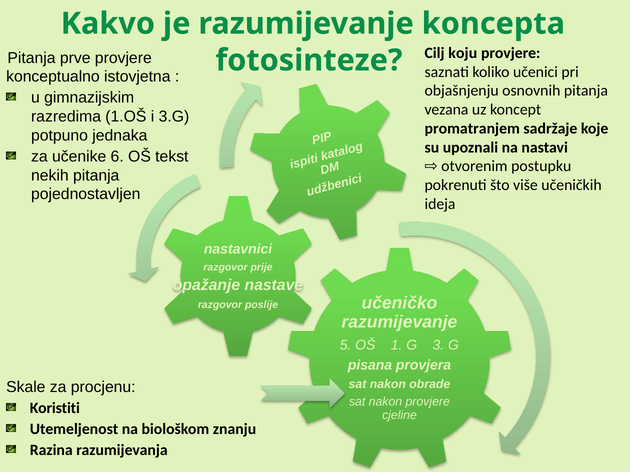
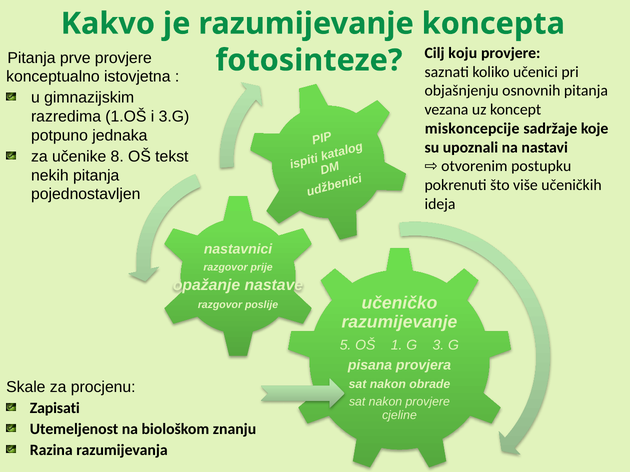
promatranjem: promatranjem -> miskoncepcije
6: 6 -> 8
Koristiti: Koristiti -> Zapisati
